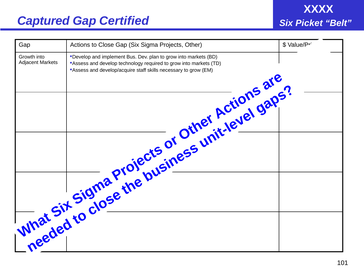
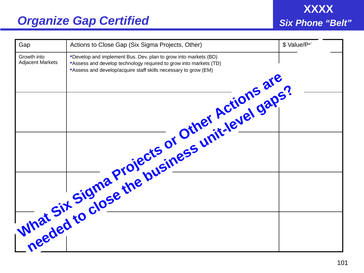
Captured: Captured -> Organize
Picket: Picket -> Phone
